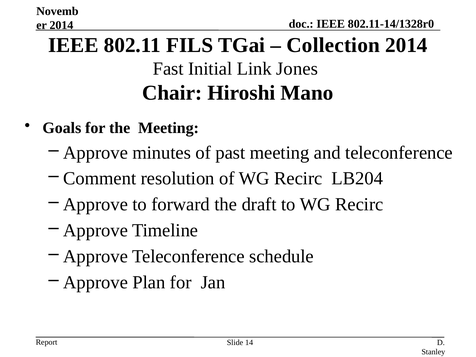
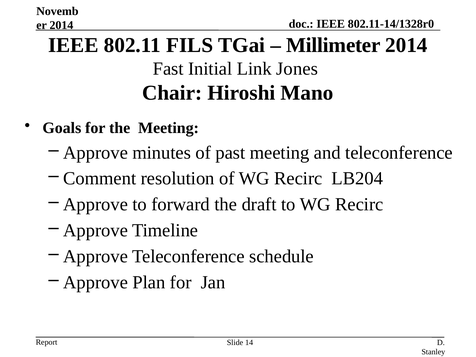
Collection: Collection -> Millimeter
